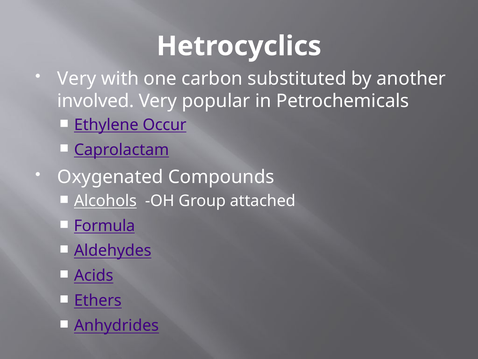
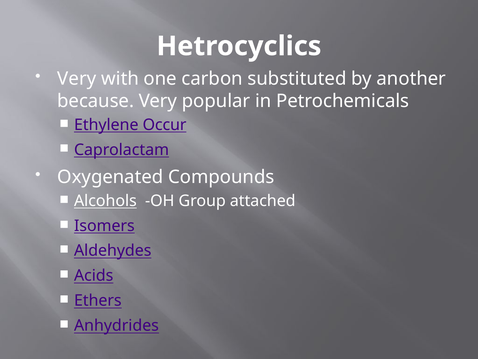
involved: involved -> because
Formula: Formula -> Isomers
